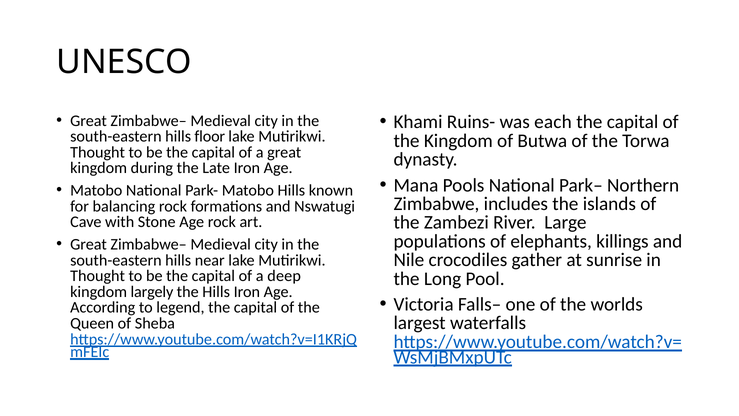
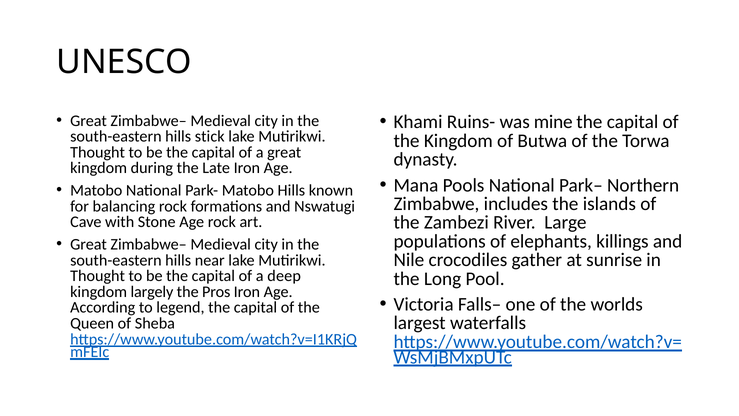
each: each -> mine
floor: floor -> stick
the Hills: Hills -> Pros
